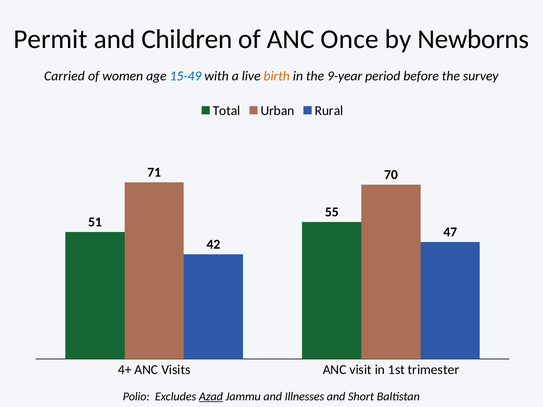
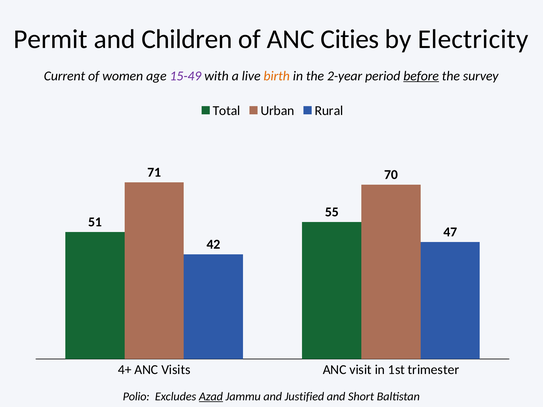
Once: Once -> Cities
Newborns: Newborns -> Electricity
Carried: Carried -> Current
15-49 colour: blue -> purple
9-year: 9-year -> 2-year
before underline: none -> present
Illnesses: Illnesses -> Justified
